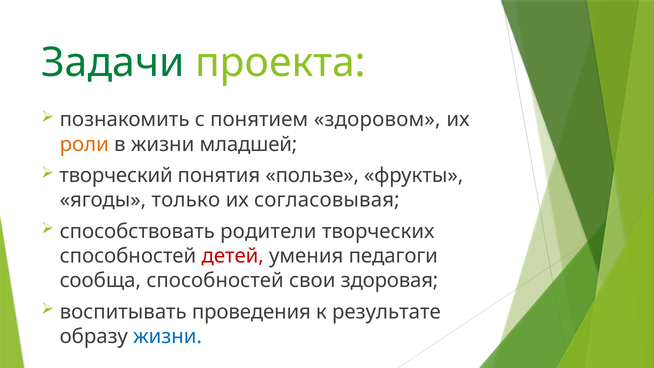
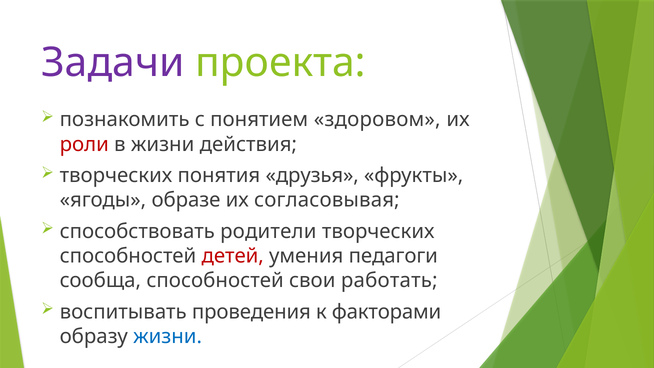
Задачи colour: green -> purple
роли colour: orange -> red
младшей: младшей -> действия
творческий at (116, 176): творческий -> творческих
пользе: пользе -> друзья
только: только -> образе
здоровая: здоровая -> работать
результате: результате -> факторами
